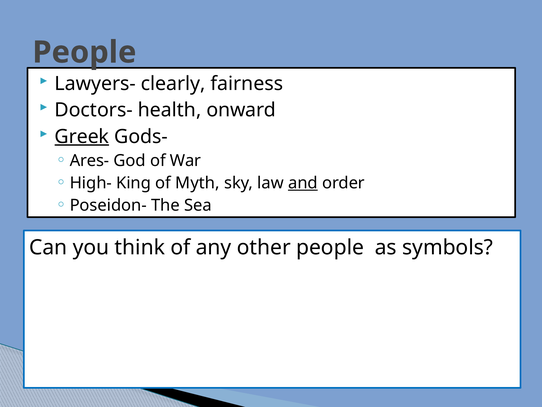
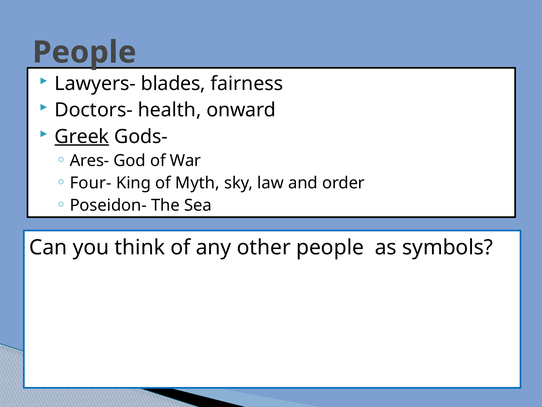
clearly: clearly -> blades
High-: High- -> Four-
and underline: present -> none
